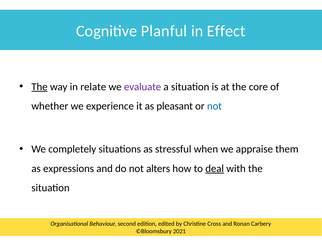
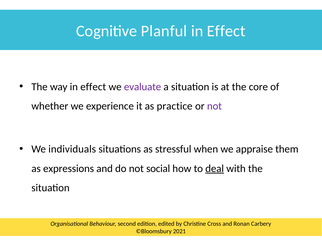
The at (39, 87) underline: present -> none
way in relate: relate -> effect
pleasant: pleasant -> practice
not at (214, 106) colour: blue -> purple
completely: completely -> individuals
alters: alters -> social
